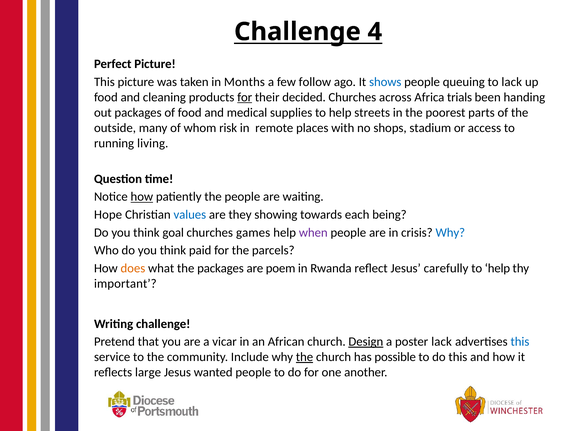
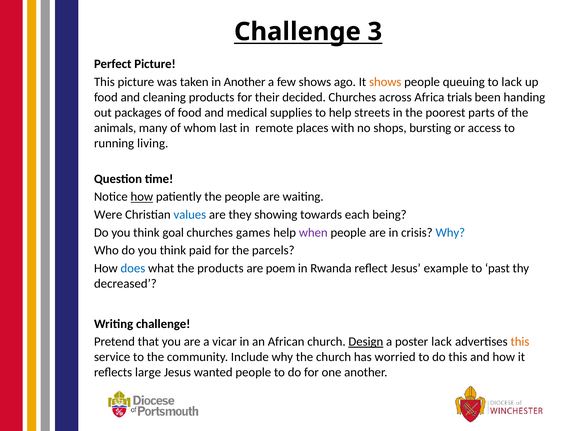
4: 4 -> 3
in Months: Months -> Another
few follow: follow -> shows
shows at (385, 82) colour: blue -> orange
for at (245, 97) underline: present -> none
outside: outside -> animals
risk: risk -> last
stadium: stadium -> bursting
Hope: Hope -> Were
does colour: orange -> blue
the packages: packages -> products
carefully: carefully -> example
help at (497, 268): help -> past
important: important -> decreased
this at (520, 342) colour: blue -> orange
the at (305, 357) underline: present -> none
possible: possible -> worried
